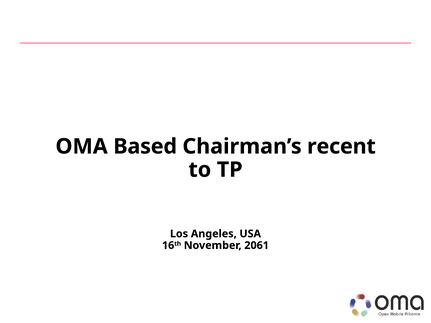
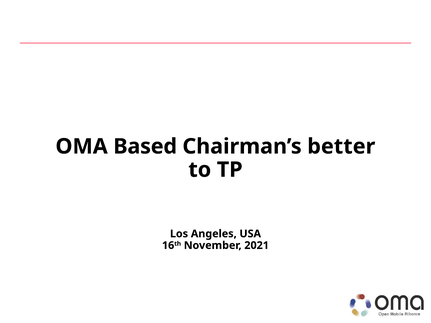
recent: recent -> better
2061: 2061 -> 2021
